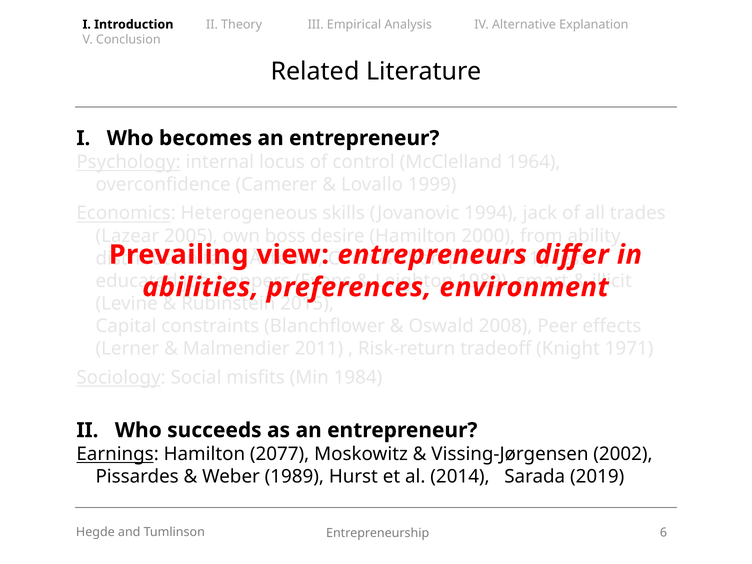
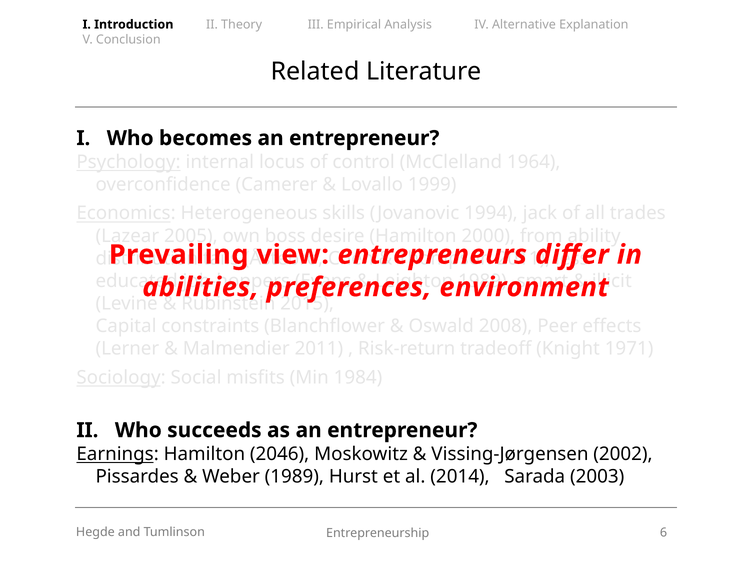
2077: 2077 -> 2046
2019: 2019 -> 2003
